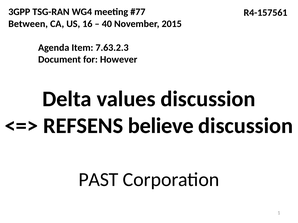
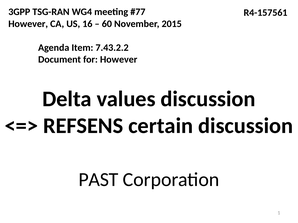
Between at (28, 24): Between -> However
40: 40 -> 60
7.63.2.3: 7.63.2.3 -> 7.43.2.2
believe: believe -> certain
